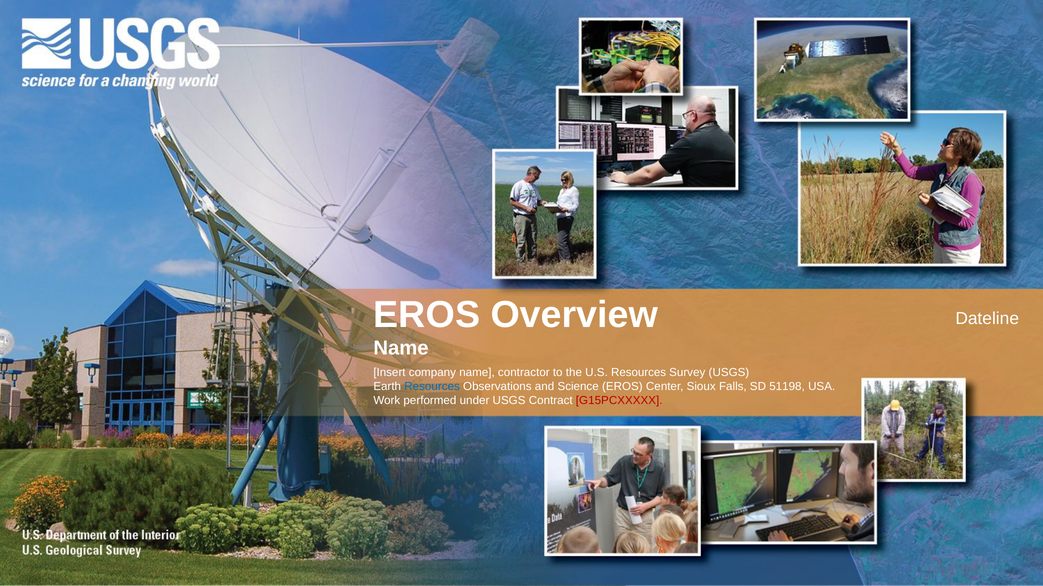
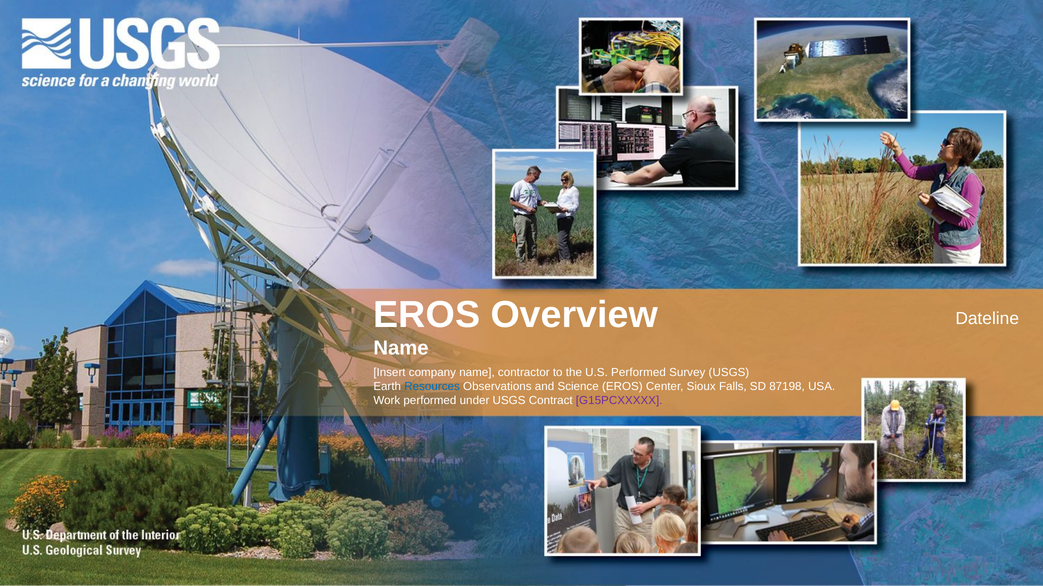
U.S Resources: Resources -> Performed
51198: 51198 -> 87198
G15PCXXXXX colour: red -> purple
